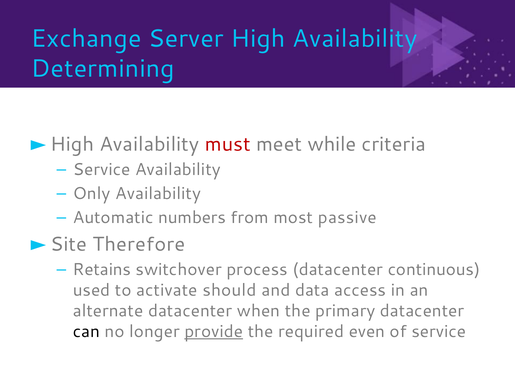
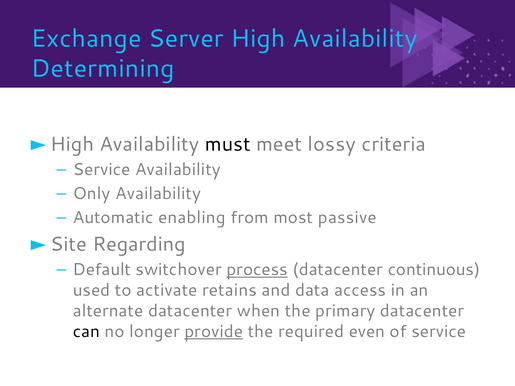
must colour: red -> black
while: while -> lossy
numbers: numbers -> enabling
Therefore: Therefore -> Regarding
Retains: Retains -> Default
process underline: none -> present
should: should -> retains
